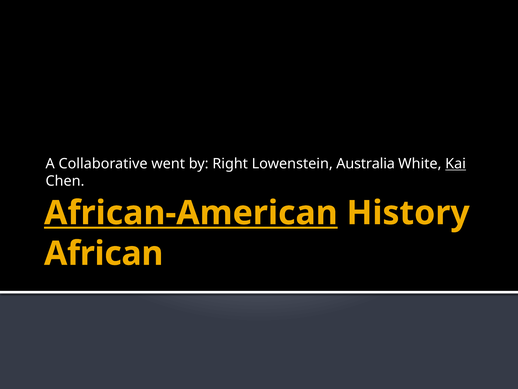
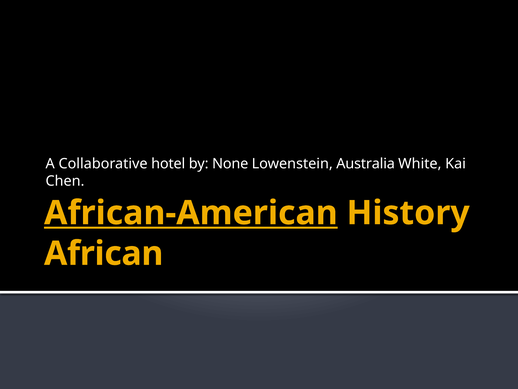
went: went -> hotel
Right: Right -> None
Kai underline: present -> none
